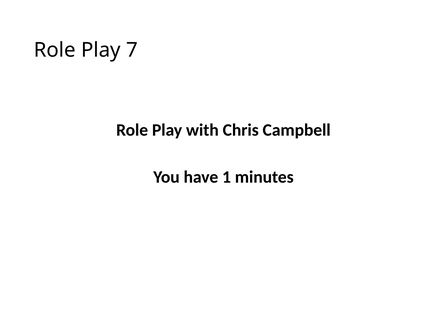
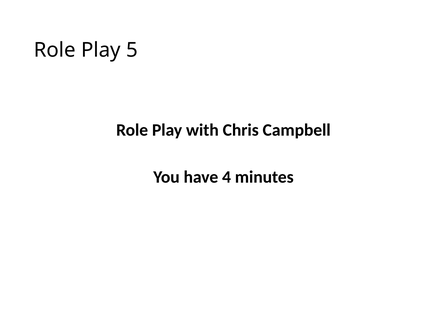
7: 7 -> 5
1: 1 -> 4
